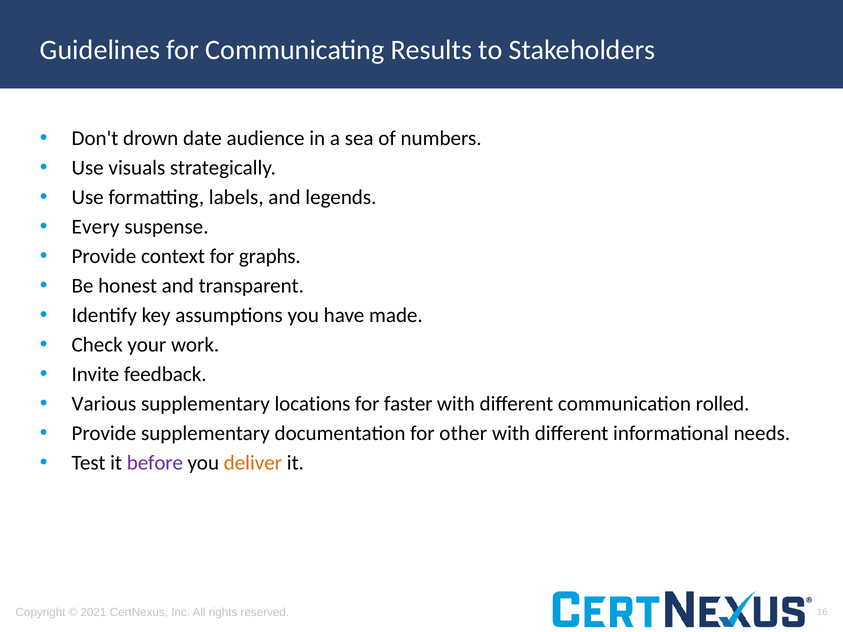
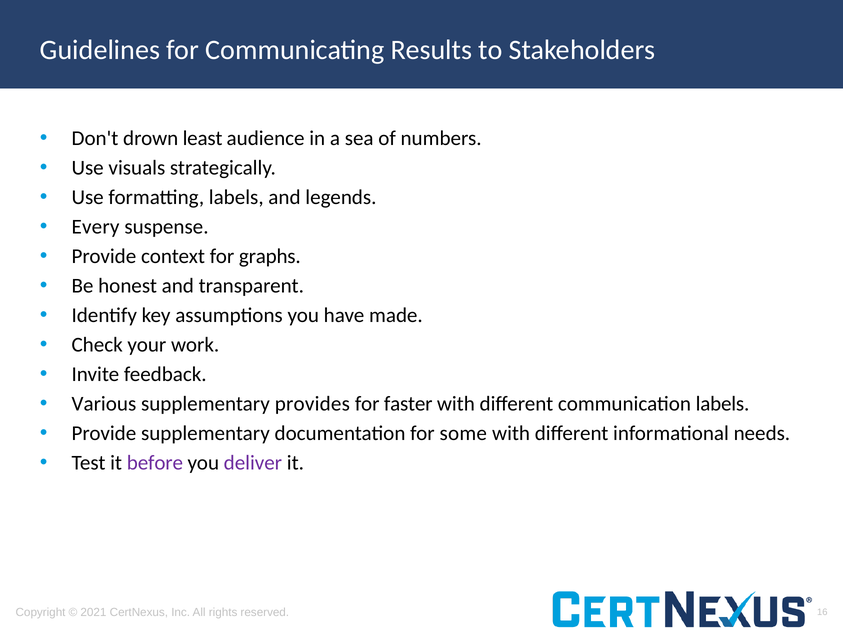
date: date -> least
locations: locations -> provides
communication rolled: rolled -> labels
other: other -> some
deliver colour: orange -> purple
